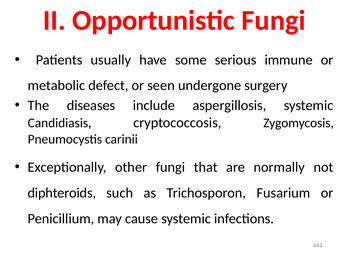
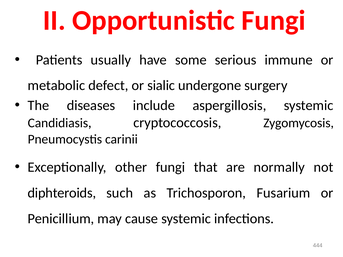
seen: seen -> sialic
